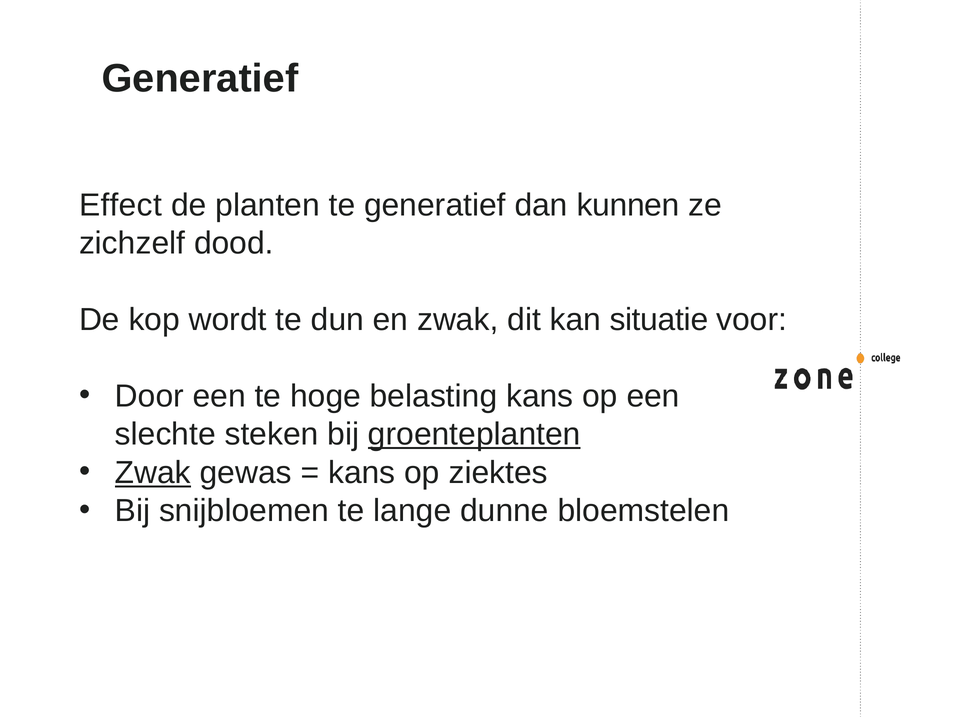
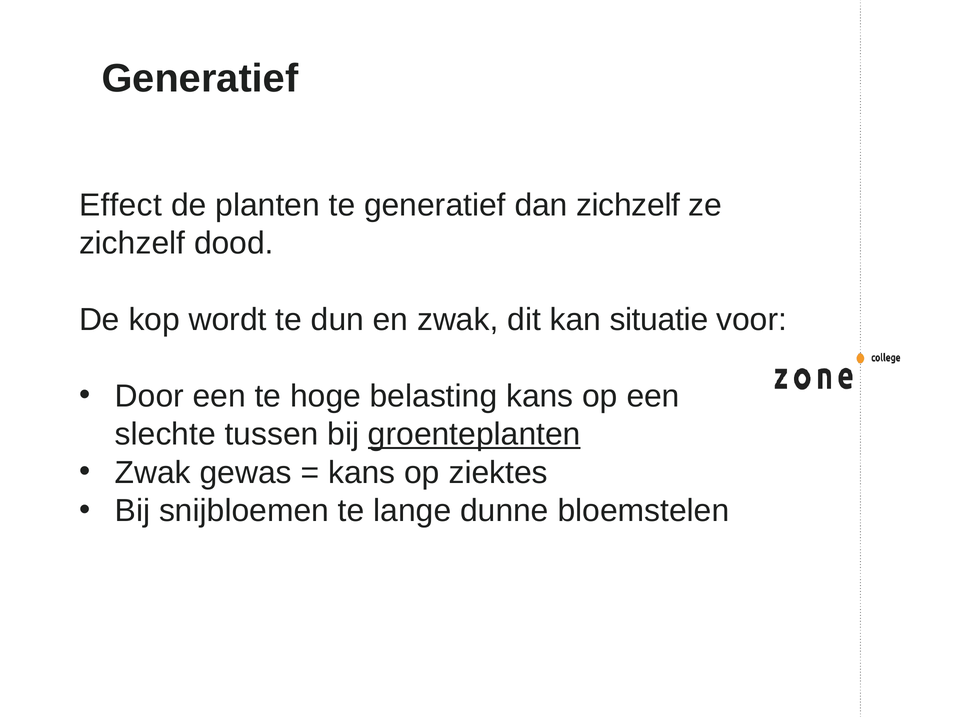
dan kunnen: kunnen -> zichzelf
steken: steken -> tussen
Zwak at (153, 473) underline: present -> none
